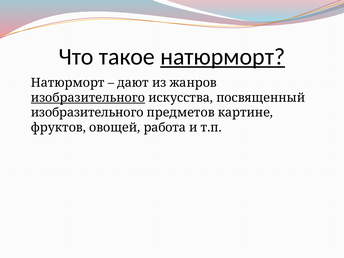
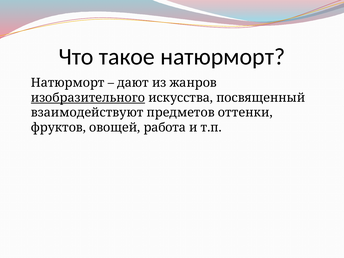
натюрморт at (223, 57) underline: present -> none
изобразительного at (87, 113): изобразительного -> взаимодействуют
картине: картине -> оттенки
